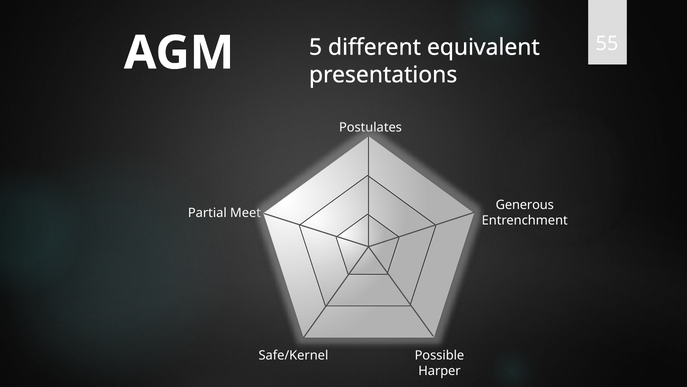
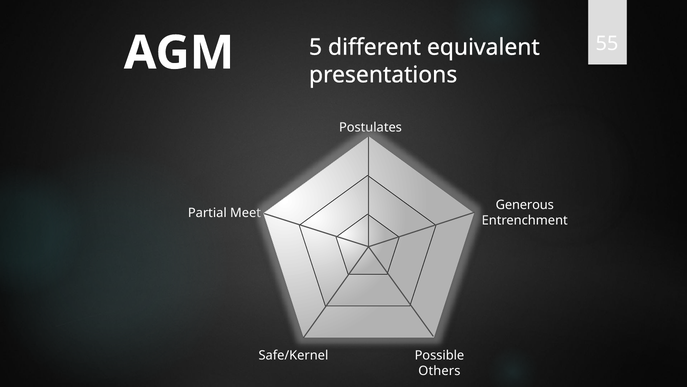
Harper: Harper -> Others
